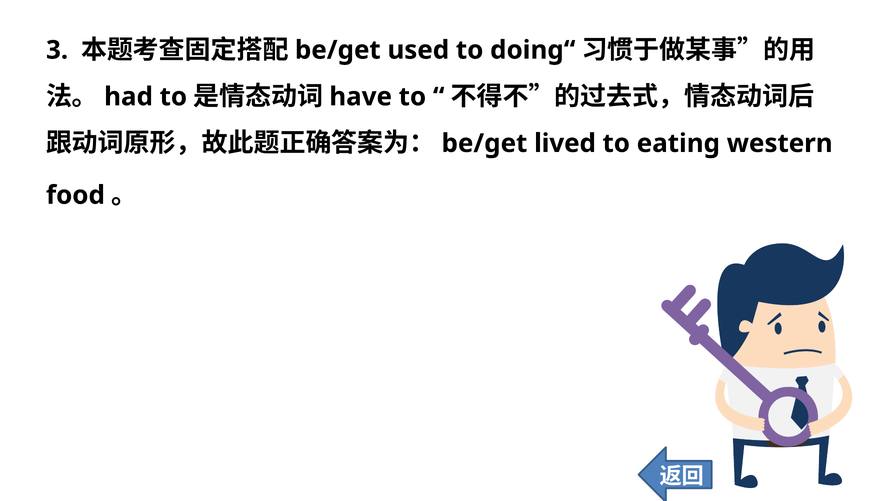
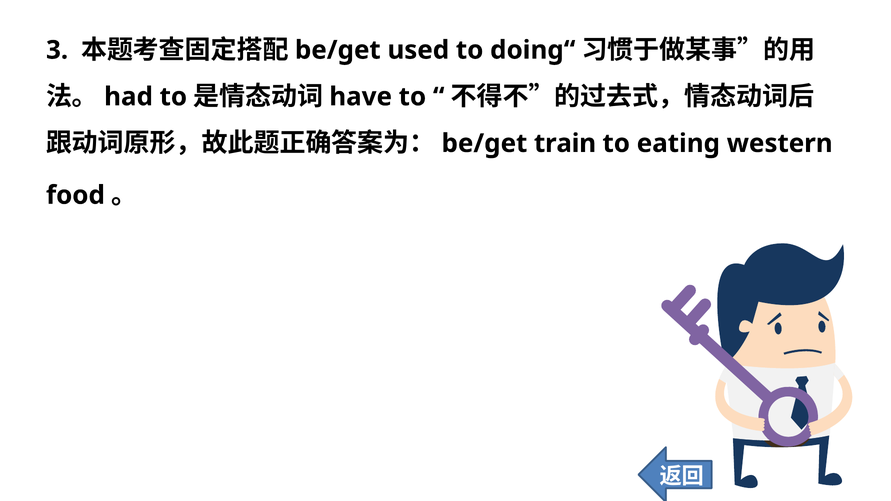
lived: lived -> train
